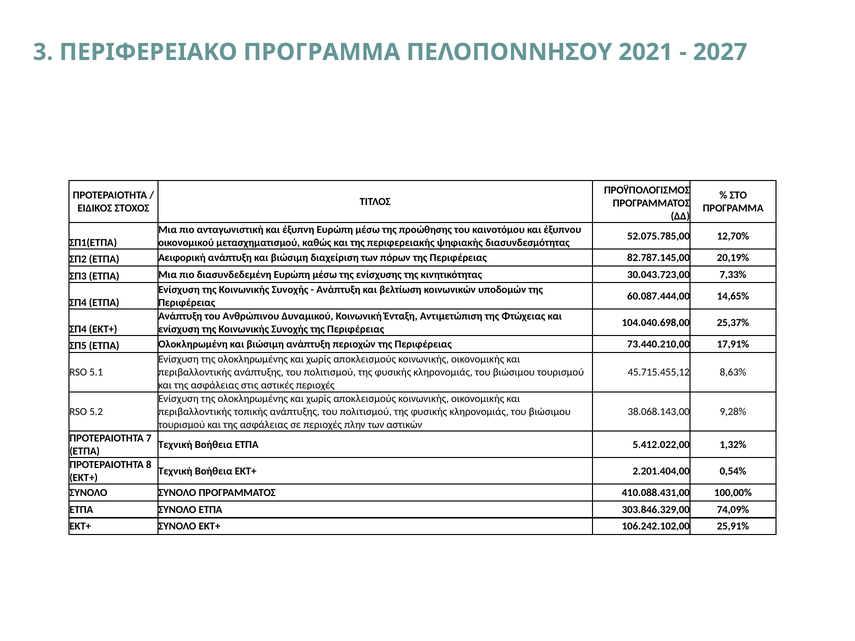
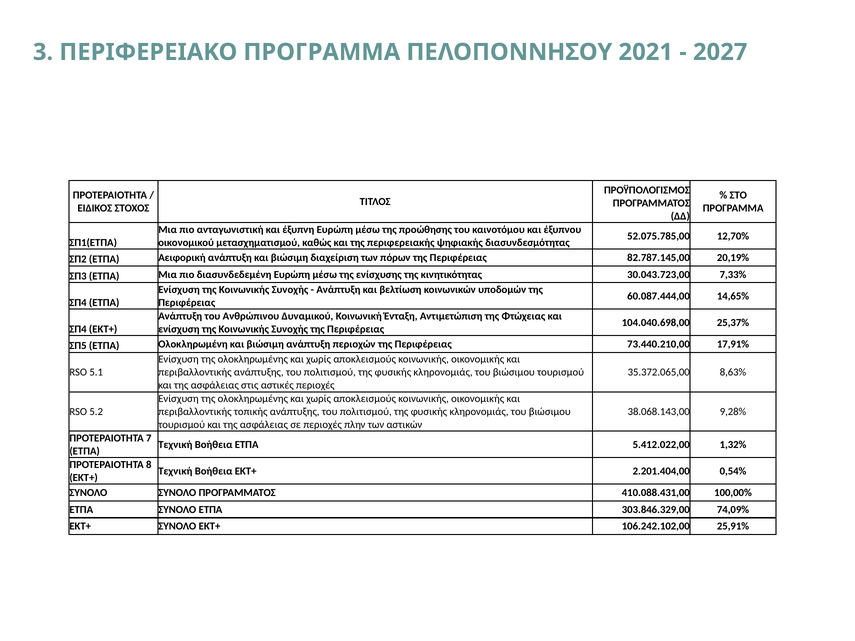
45.715.455,12: 45.715.455,12 -> 35.372.065,00
